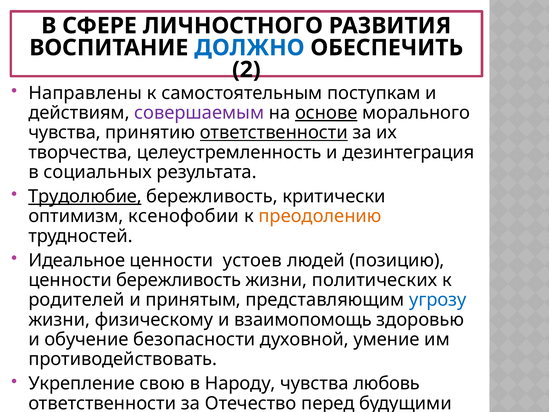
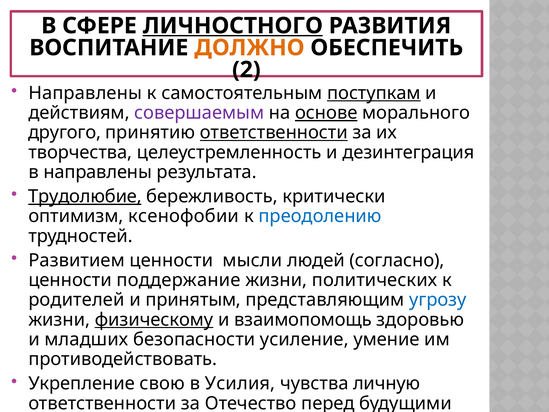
ЛИЧНОСТНОГО underline: none -> present
ДОЛЖНО colour: blue -> orange
поступкам underline: none -> present
чувства at (64, 132): чувства -> другого
в социальных: социальных -> направлены
преодолению colour: orange -> blue
Идеальное: Идеальное -> Развитием
устоев: устоев -> мысли
позицию: позицию -> согласно
ценности бережливость: бережливость -> поддержание
физическому underline: none -> present
обучение: обучение -> младших
духовной: духовной -> усиление
Народу: Народу -> Усилия
любовь: любовь -> личную
